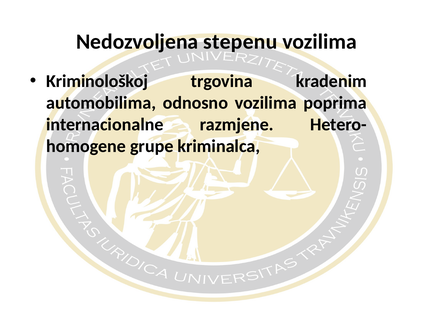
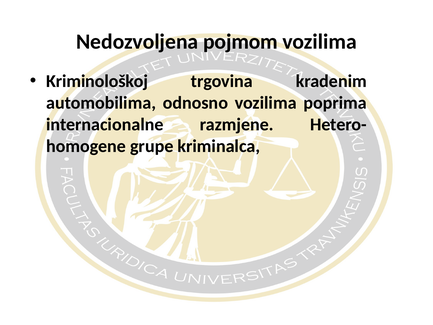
stepenu: stepenu -> pojmom
